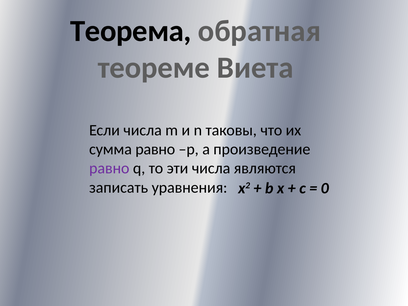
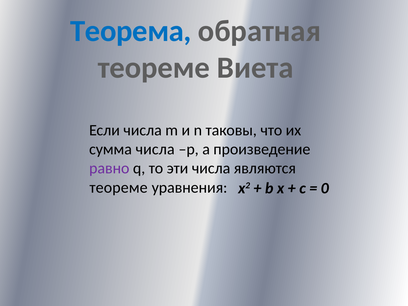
Теорема colour: black -> blue
сумма равно: равно -> числа
записать at (119, 187): записать -> теореме
